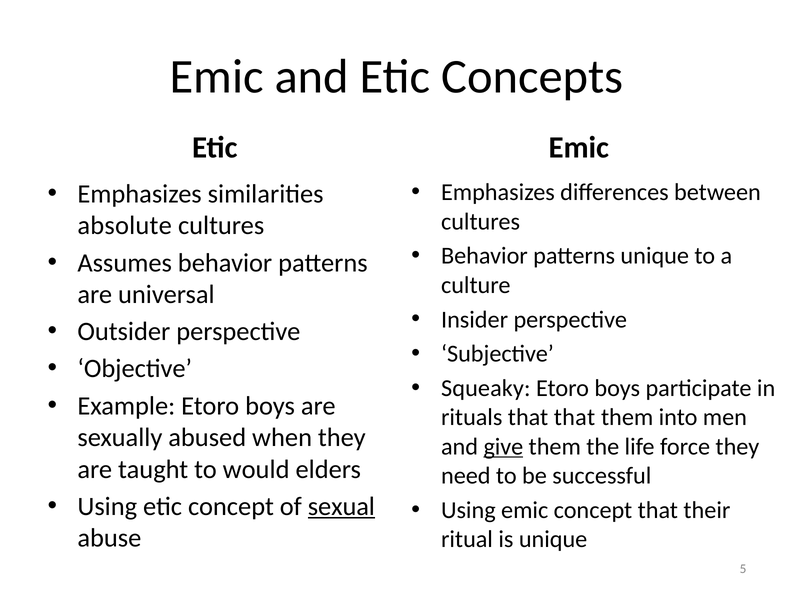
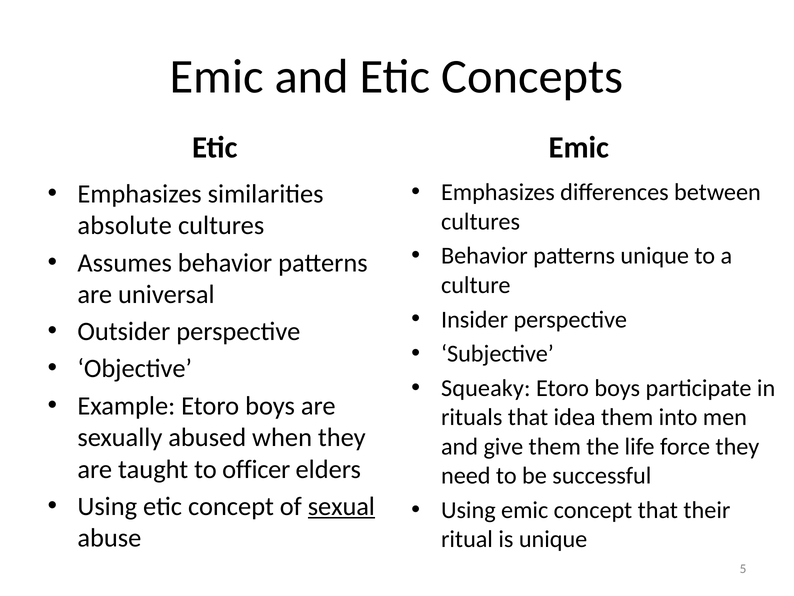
that that: that -> idea
give underline: present -> none
would: would -> officer
